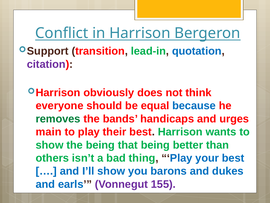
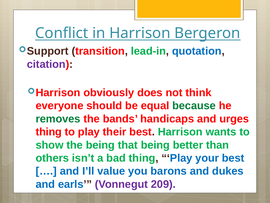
because colour: blue -> green
main at (49, 132): main -> thing
I’ll show: show -> value
155: 155 -> 209
